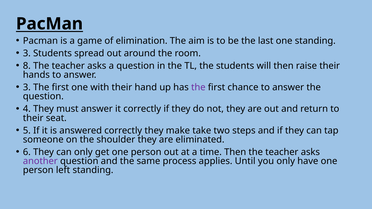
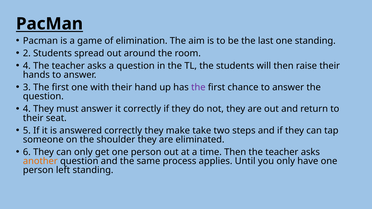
3 at (27, 53): 3 -> 2
8 at (27, 66): 8 -> 4
another colour: purple -> orange
